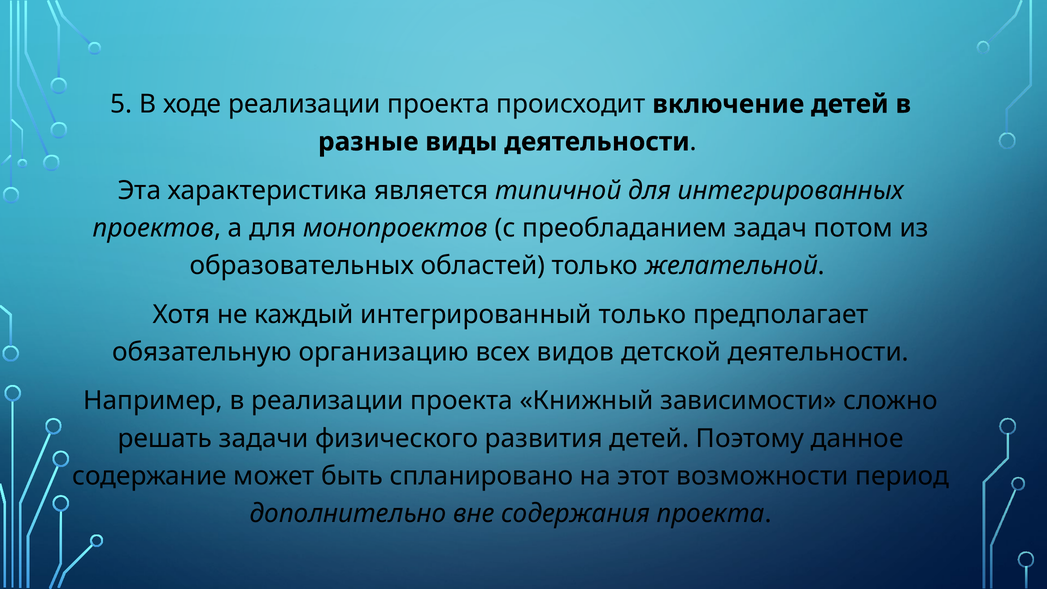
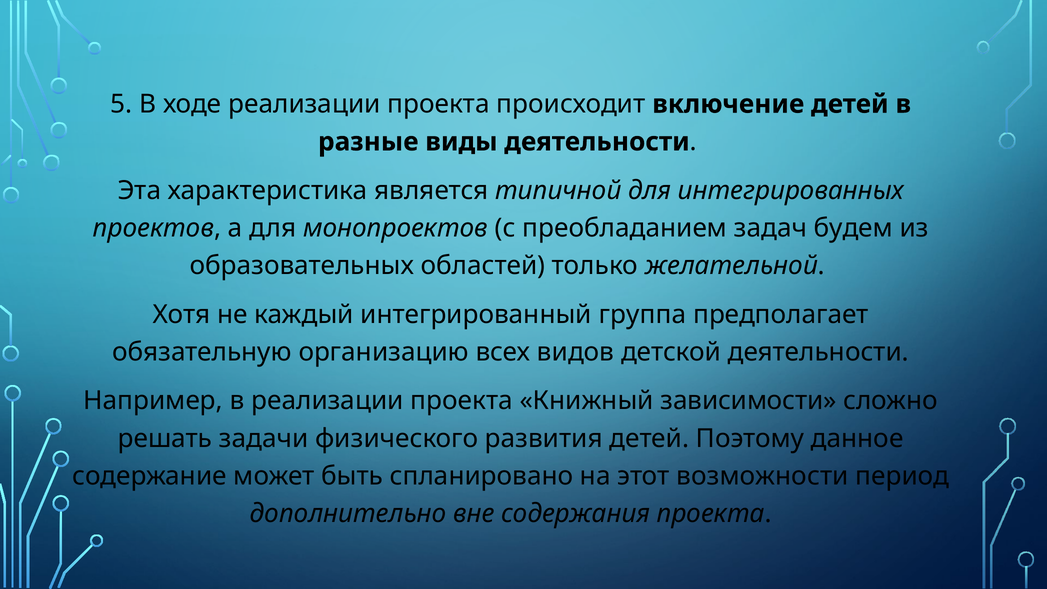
потом: потом -> будем
интегрированный только: только -> группа
